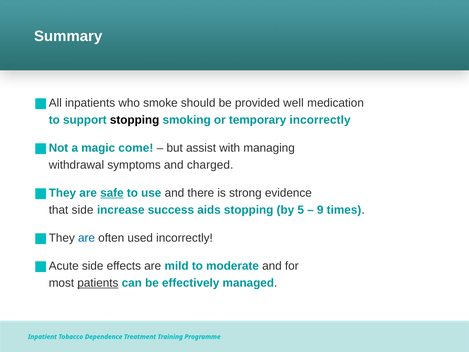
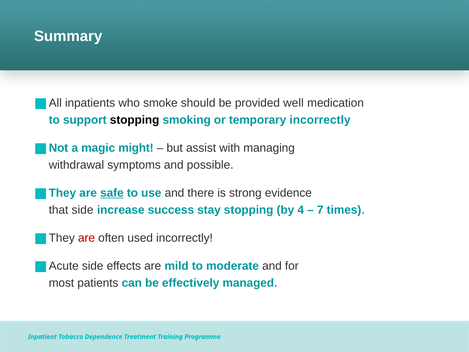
come: come -> might
charged: charged -> possible
aids: aids -> stay
5: 5 -> 4
9: 9 -> 7
are at (87, 238) colour: blue -> red
patients underline: present -> none
